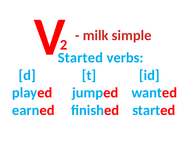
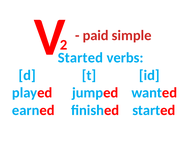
milk: milk -> paid
